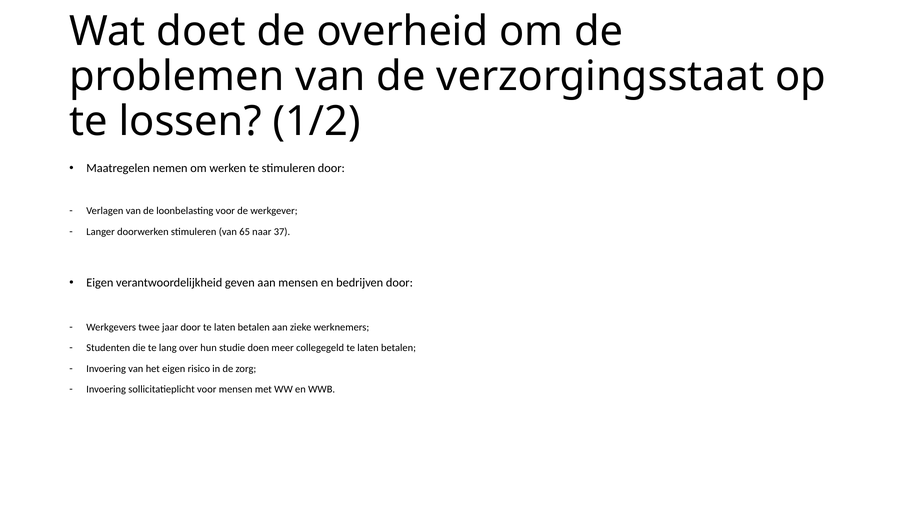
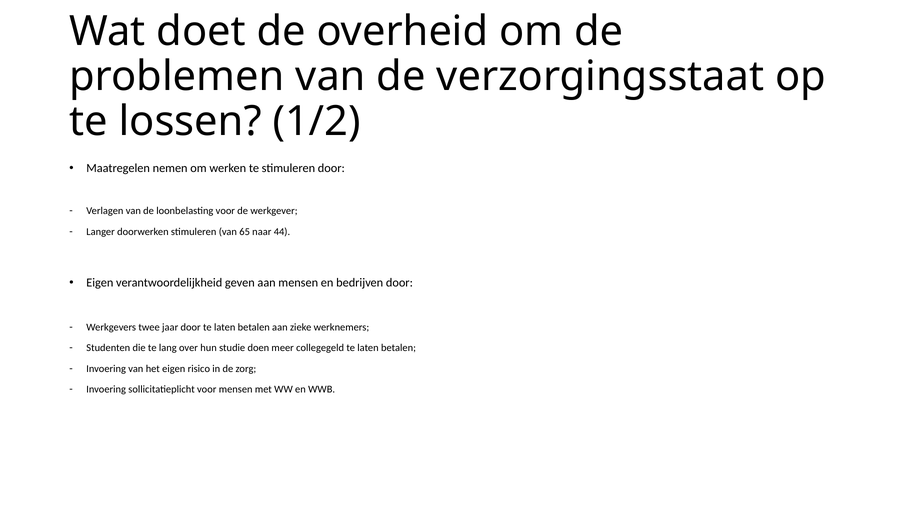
37: 37 -> 44
